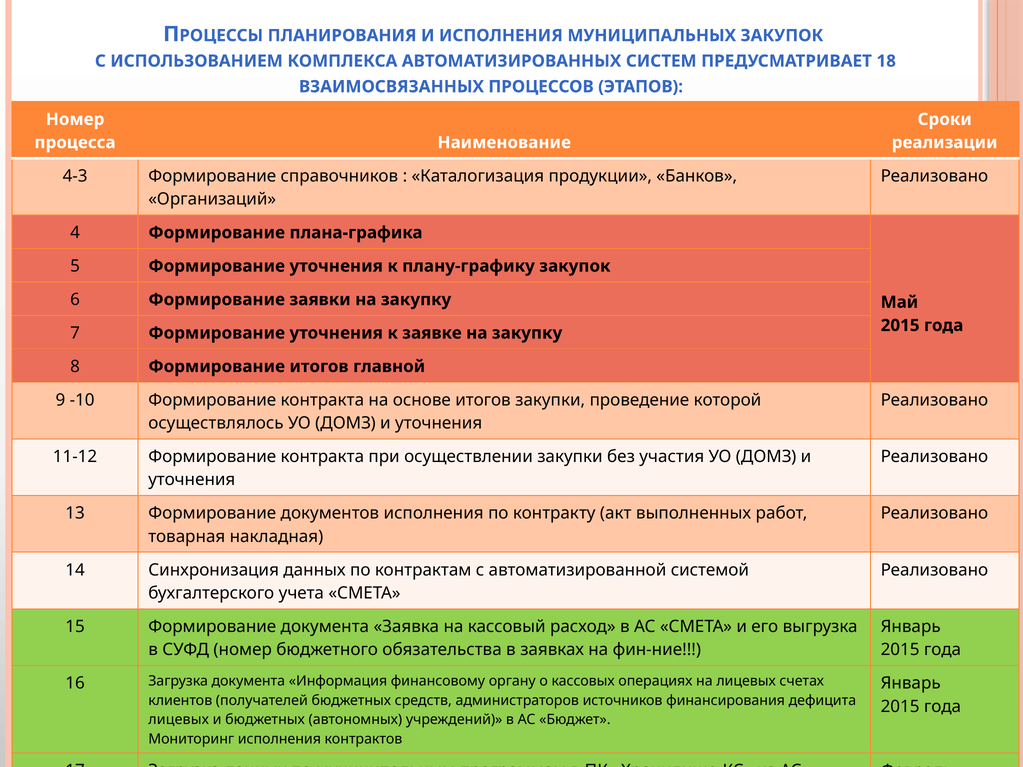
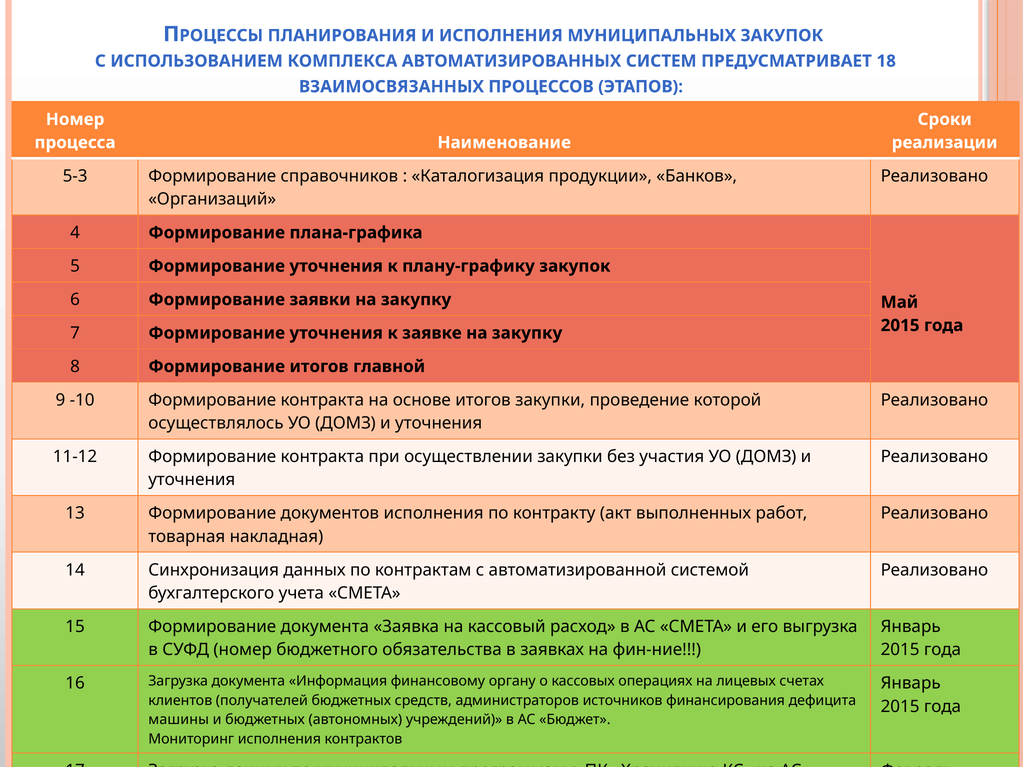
4-3: 4-3 -> 5-3
лицевых at (179, 720): лицевых -> машины
